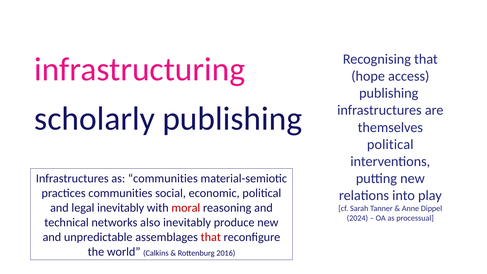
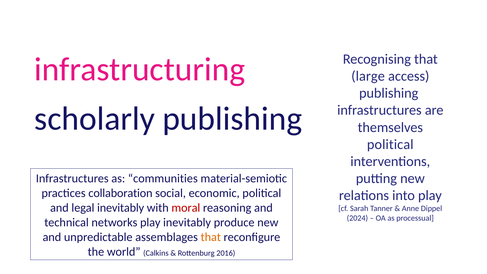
hope: hope -> large
practices communities: communities -> collaboration
networks also: also -> play
that at (211, 237) colour: red -> orange
